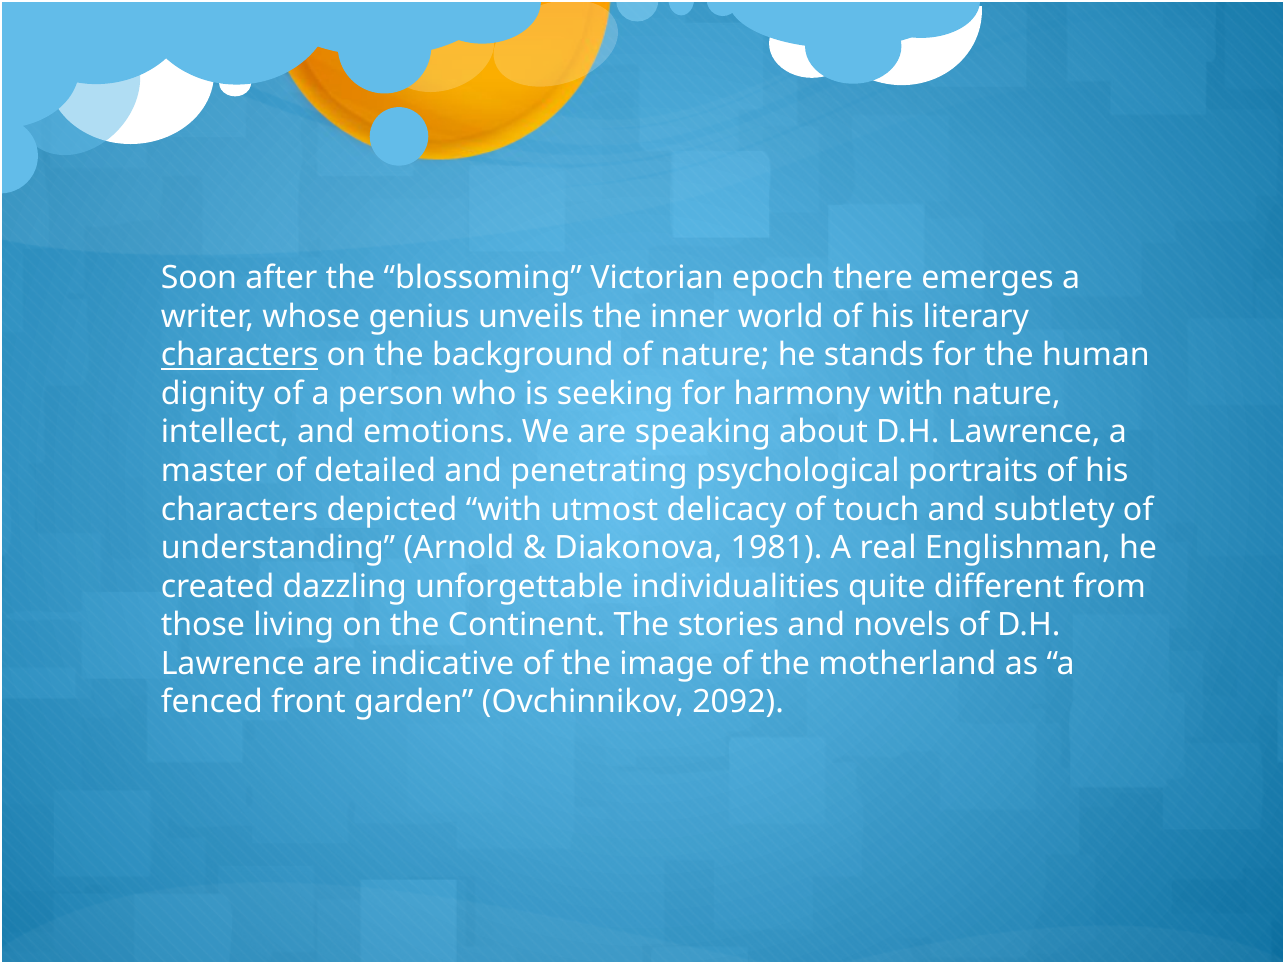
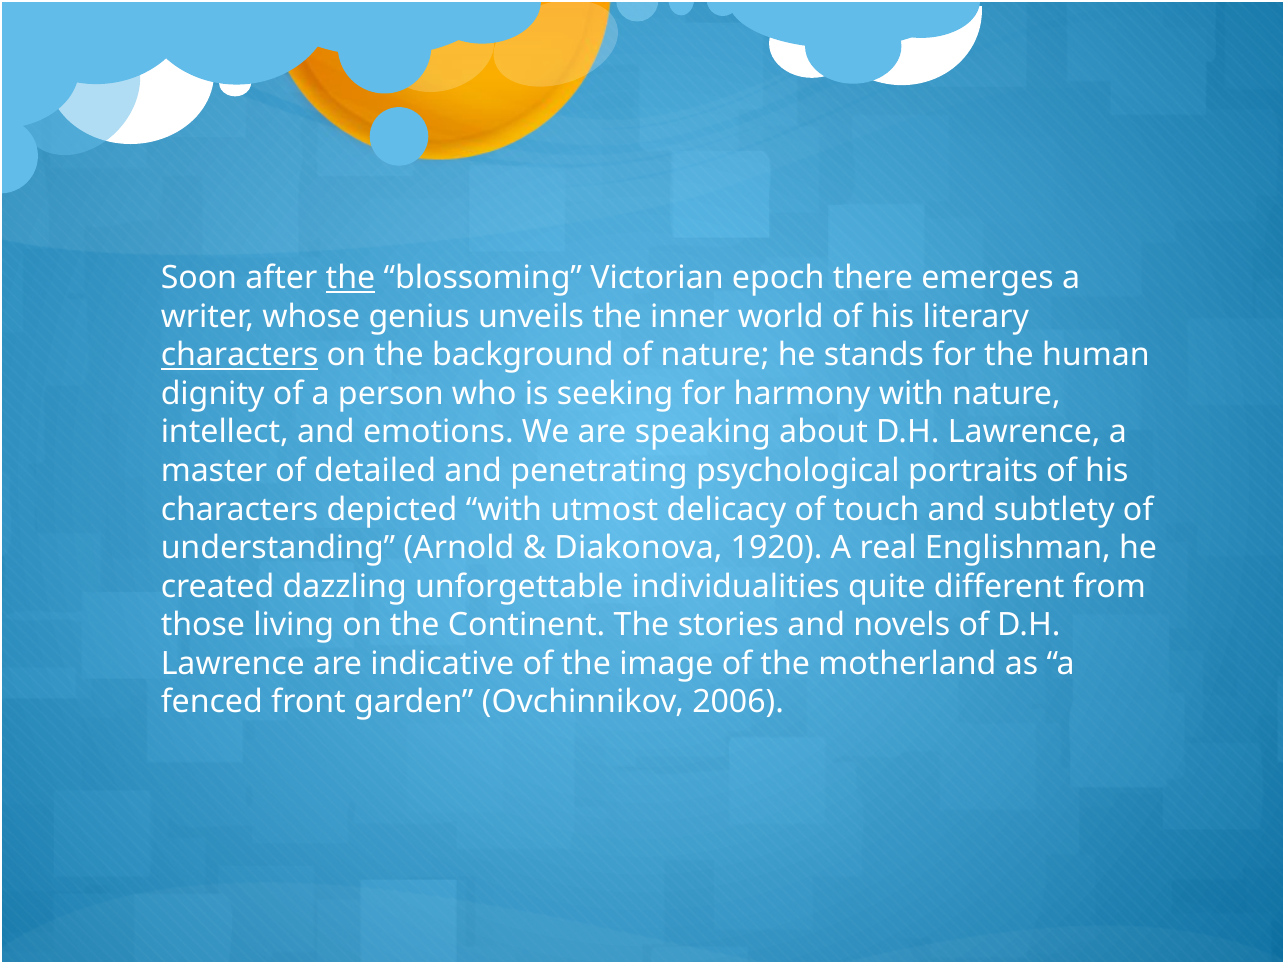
the at (350, 278) underline: none -> present
1981: 1981 -> 1920
2092: 2092 -> 2006
